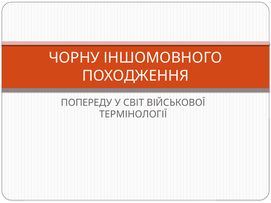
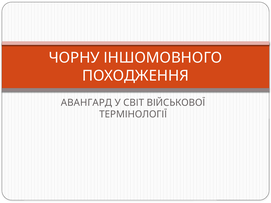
ПОПЕРЕДУ: ПОПЕРЕДУ -> АВАНГАРД
